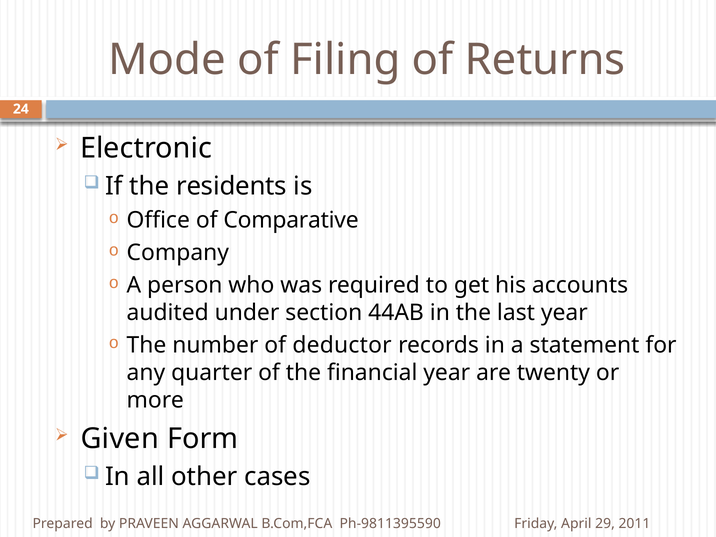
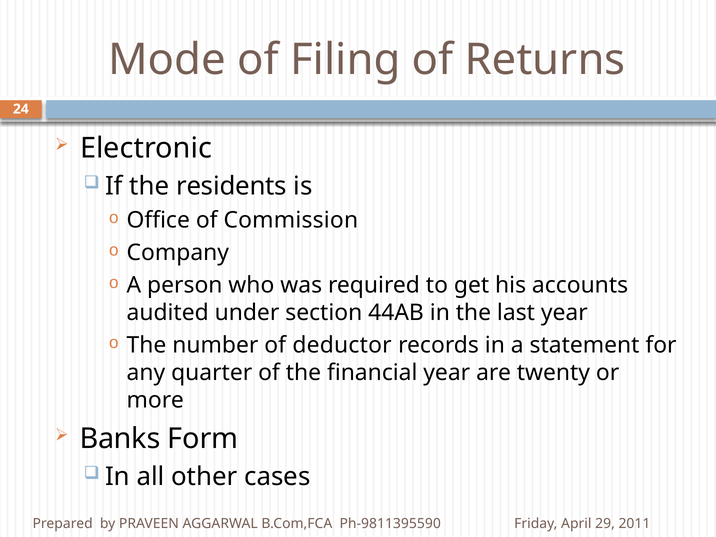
Comparative: Comparative -> Commission
Given: Given -> Banks
